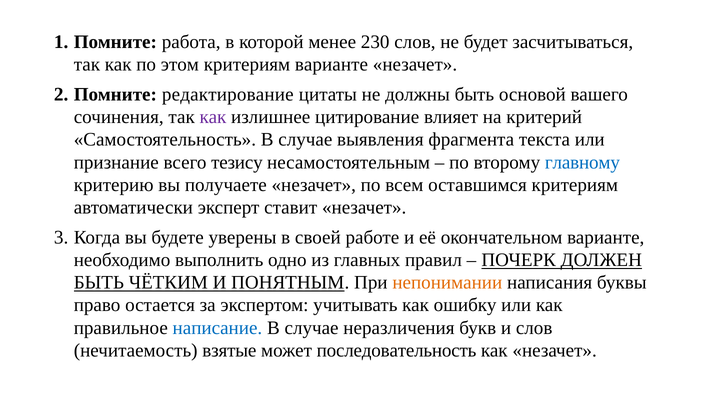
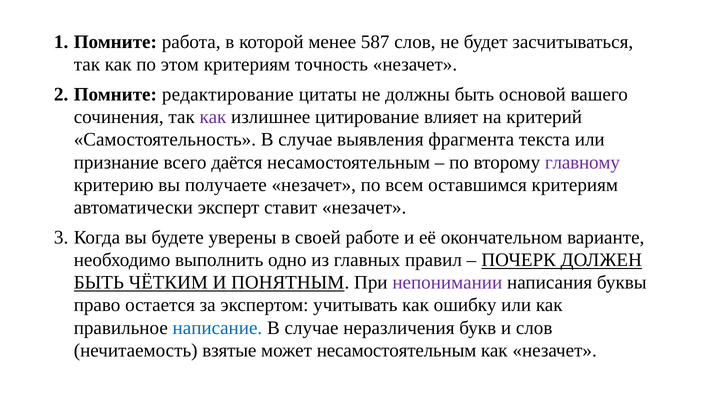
230: 230 -> 587
критериям варианте: варианте -> точность
тезису: тезису -> даётся
главному colour: blue -> purple
непонимании colour: orange -> purple
может последовательность: последовательность -> несамостоятельным
